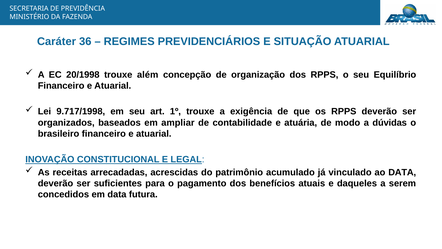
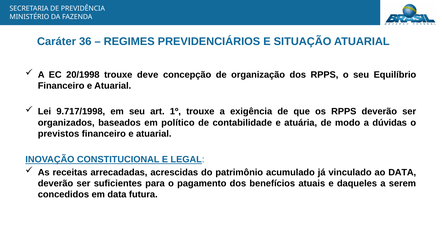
além: além -> deve
ampliar: ampliar -> político
brasileiro: brasileiro -> previstos
